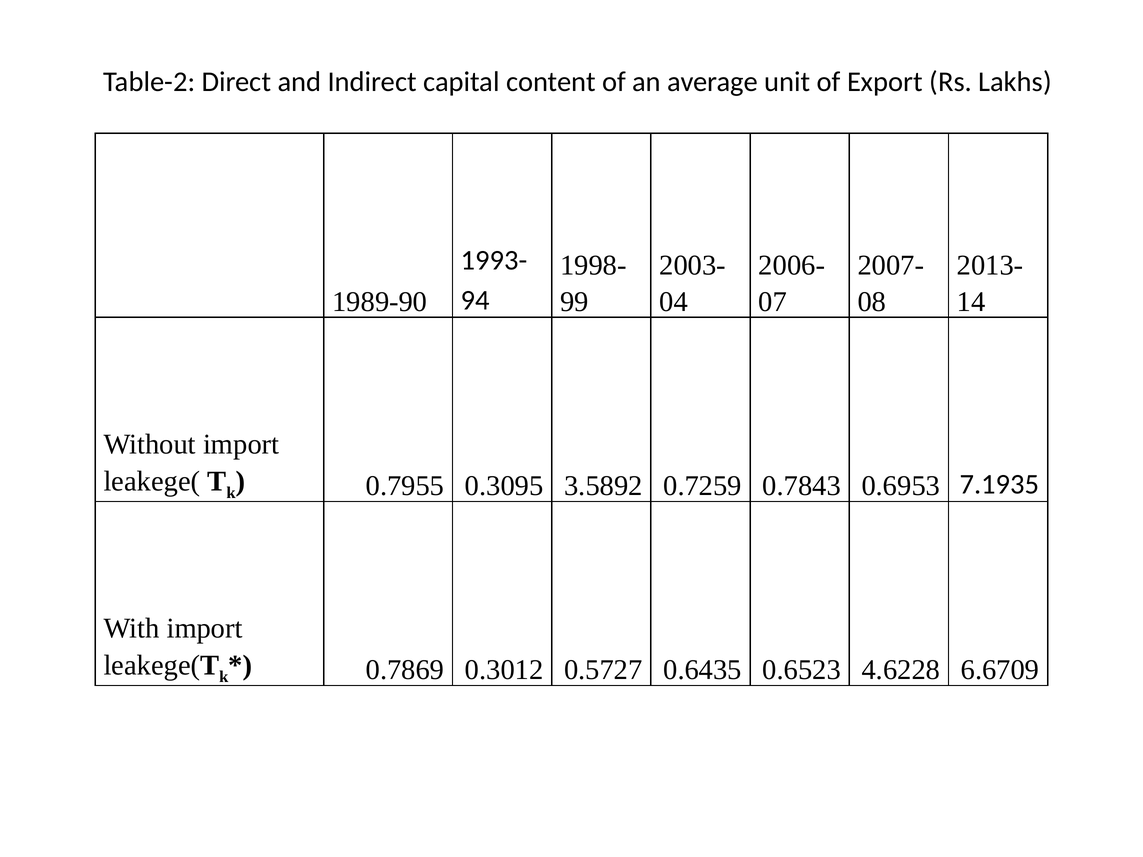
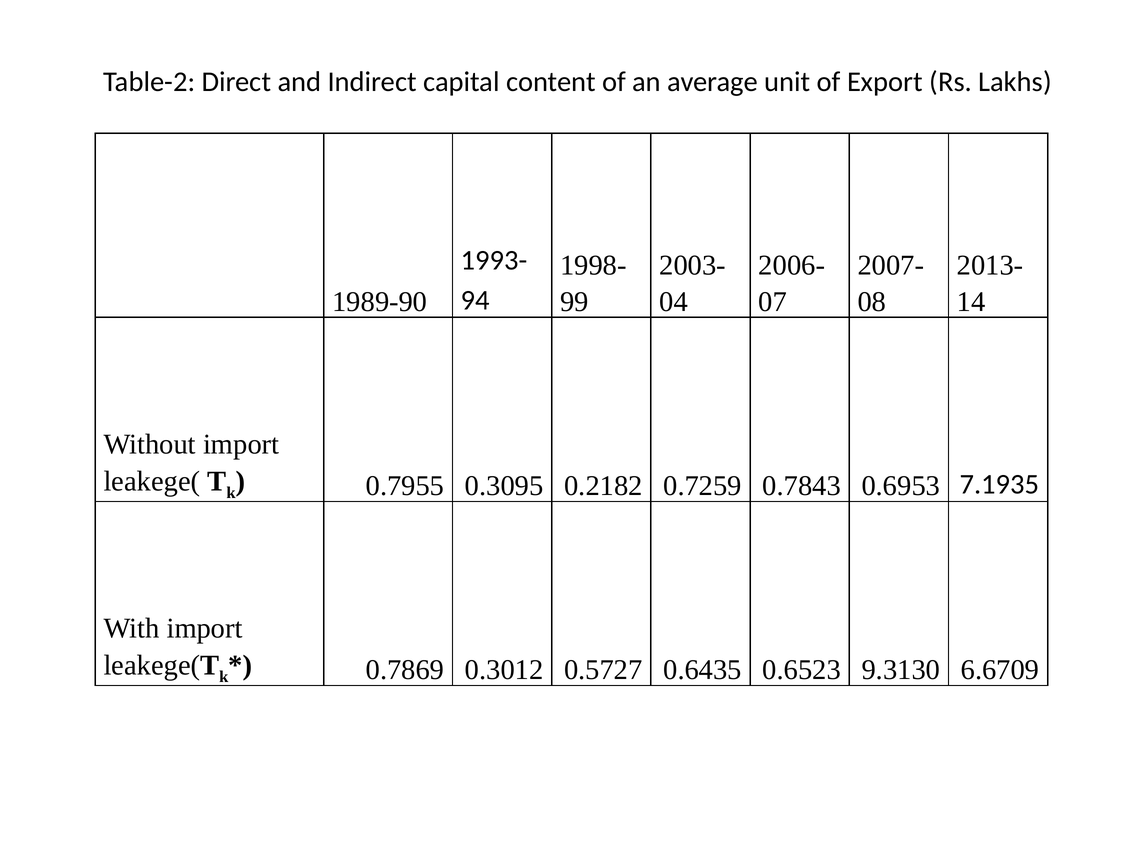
3.5892: 3.5892 -> 0.2182
4.6228: 4.6228 -> 9.3130
